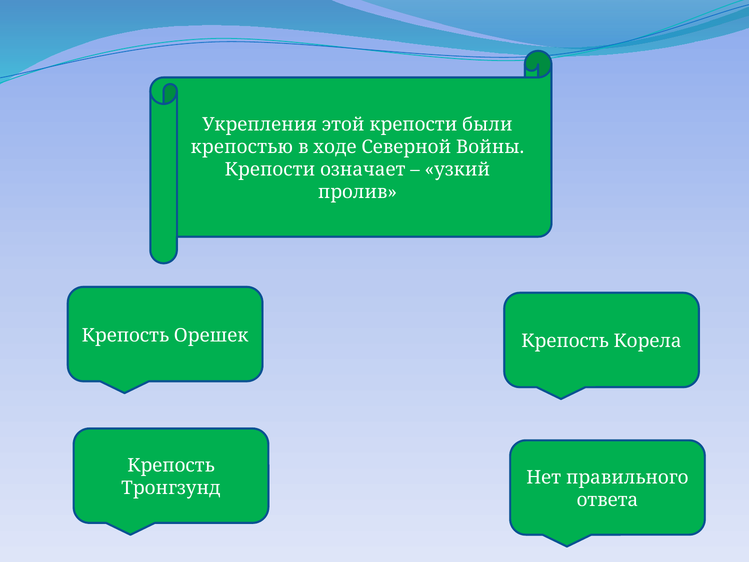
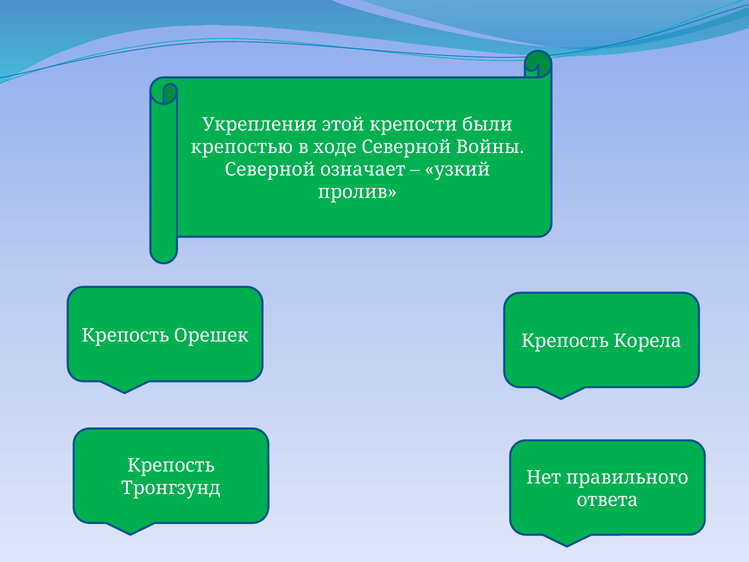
Крепости at (270, 170): Крепости -> Северной
